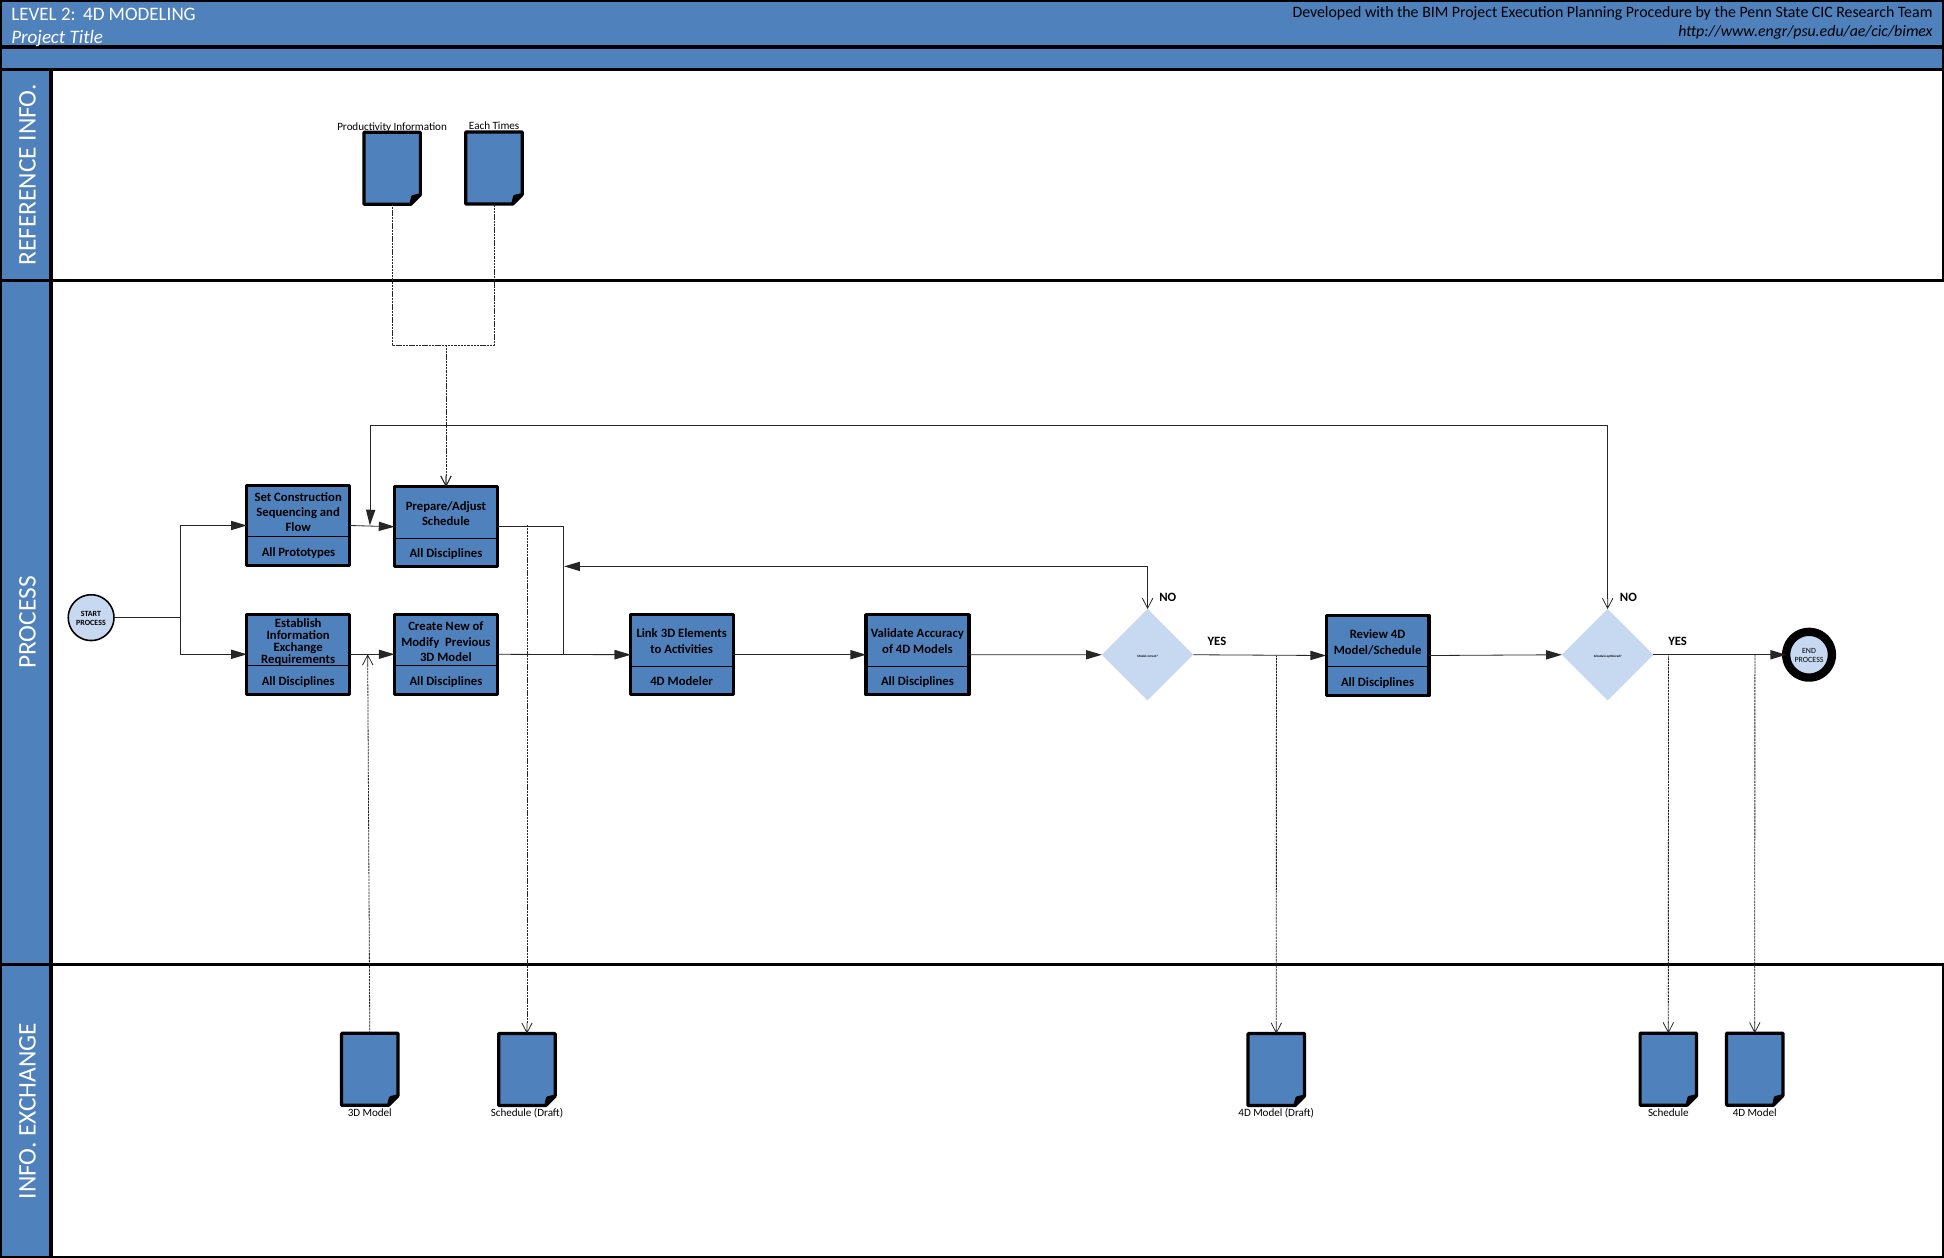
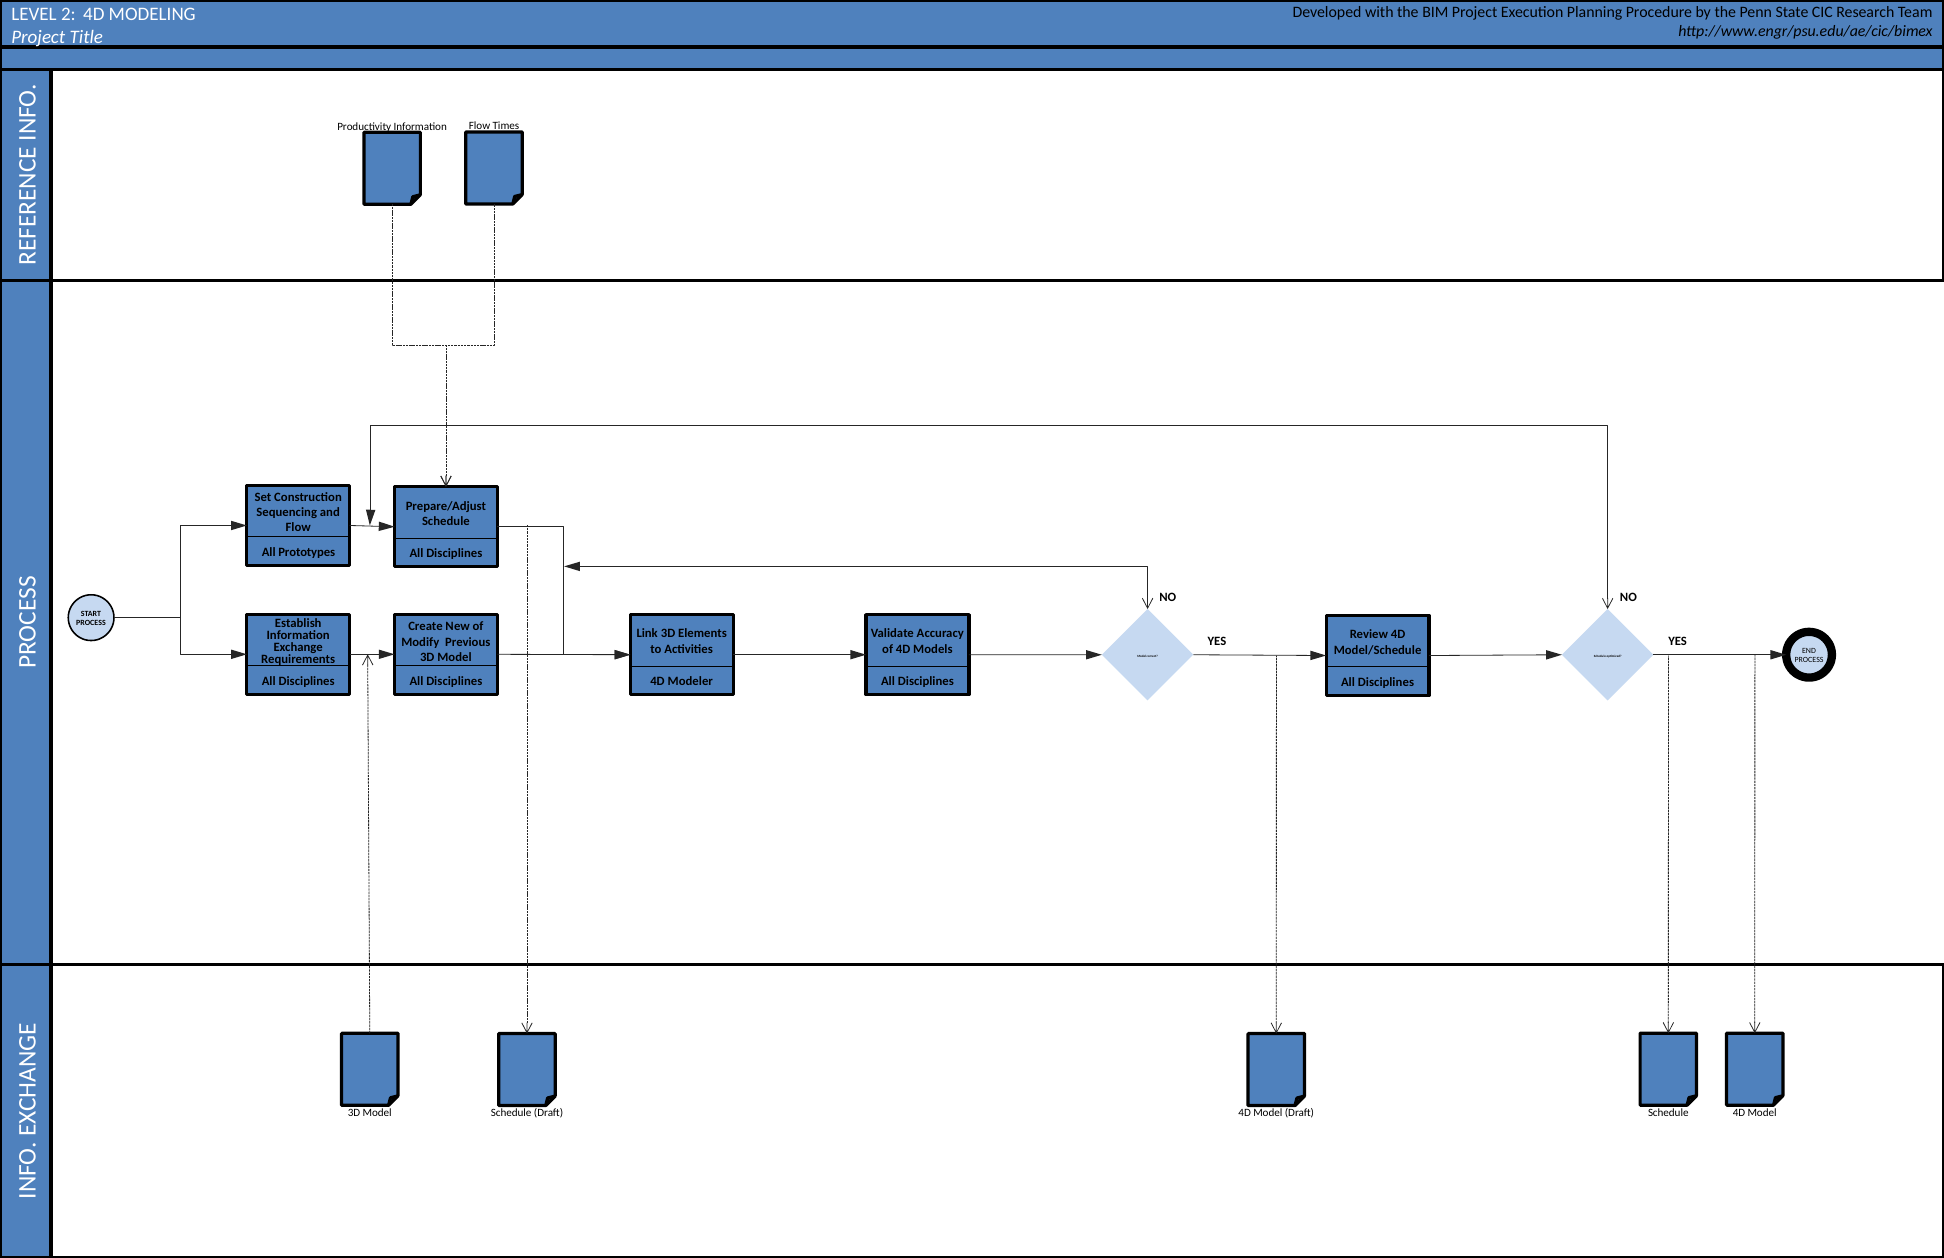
Information Each: Each -> Flow
